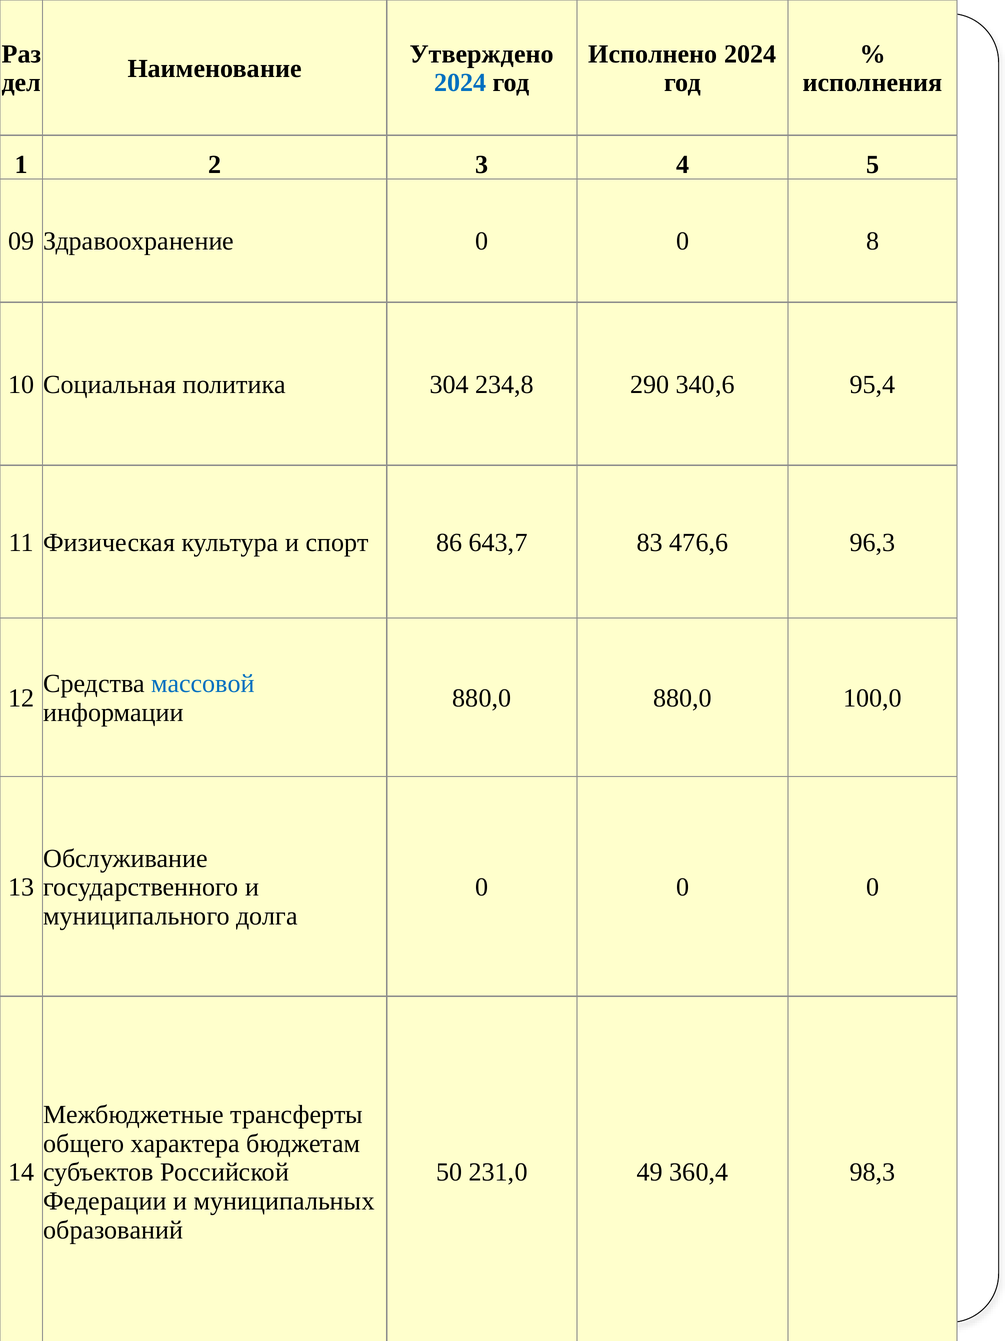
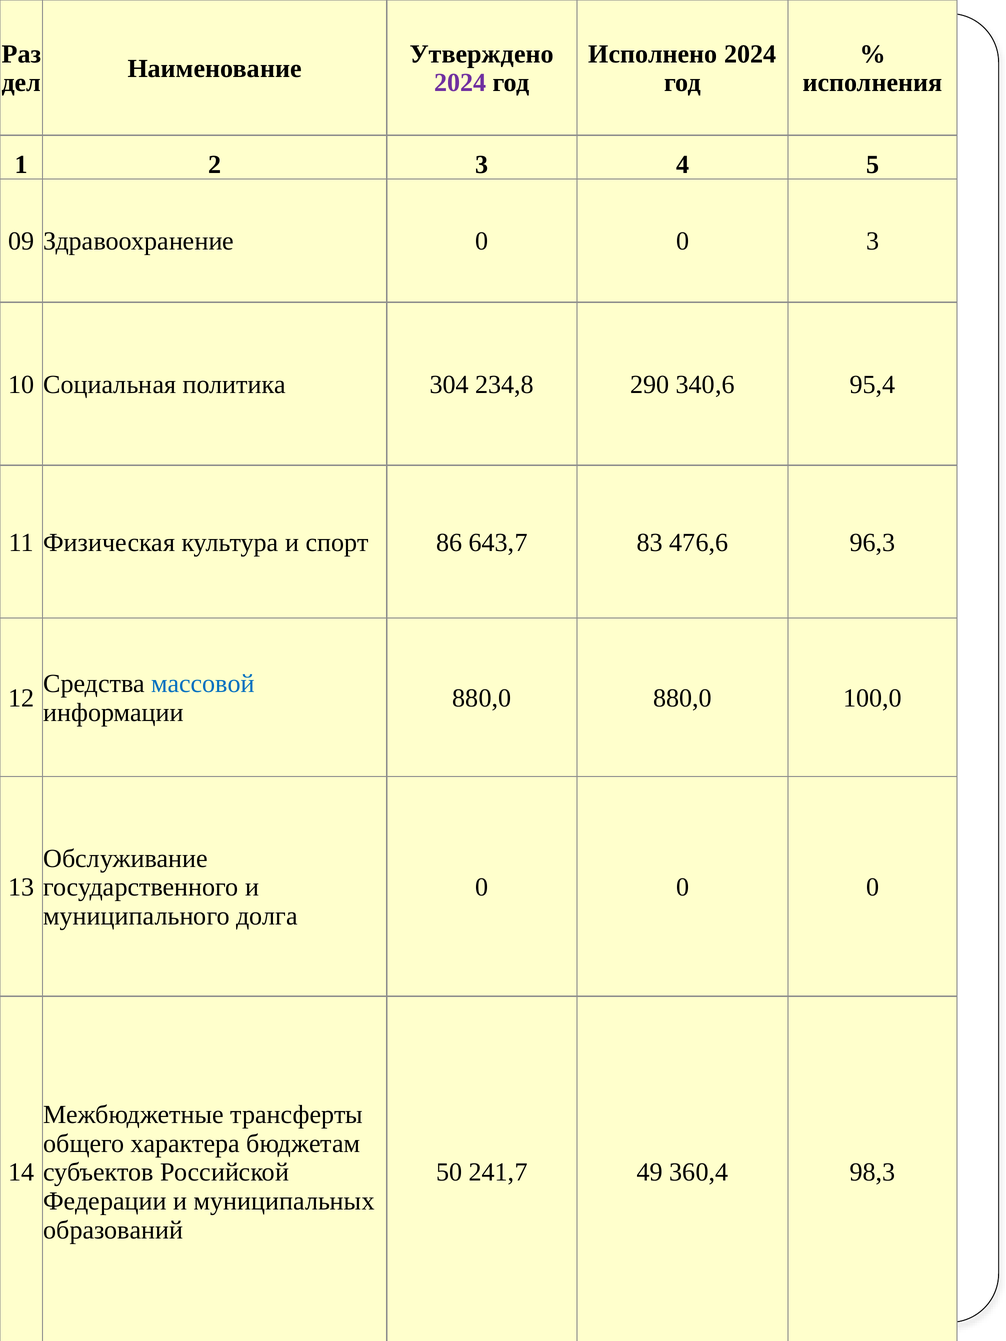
2024 at (460, 83) colour: blue -> purple
0 8: 8 -> 3
231,0: 231,0 -> 241,7
